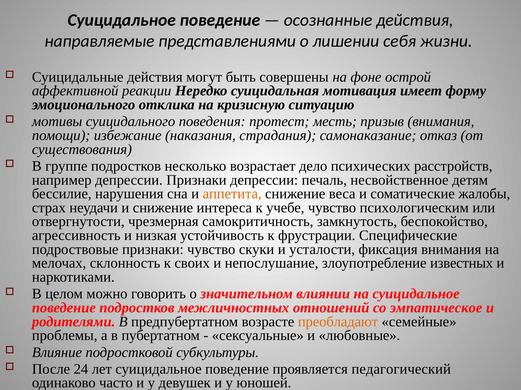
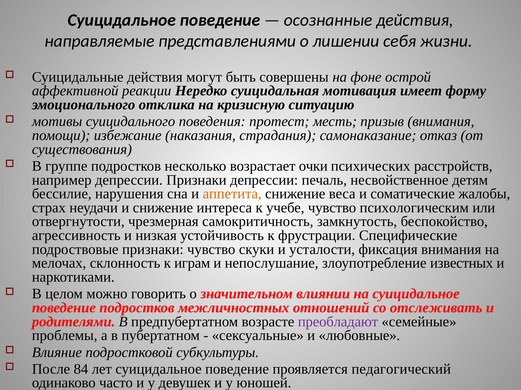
дело: дело -> очки
своих: своих -> играм
эмпатическое: эмпатическое -> отслеживать
преобладают colour: orange -> purple
24: 24 -> 84
